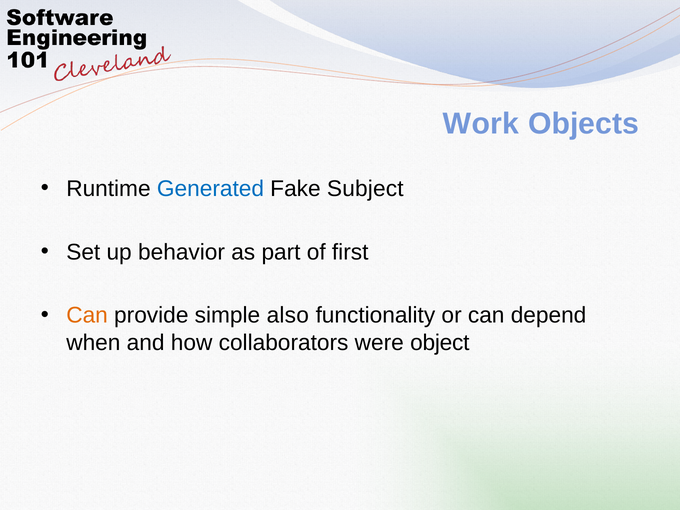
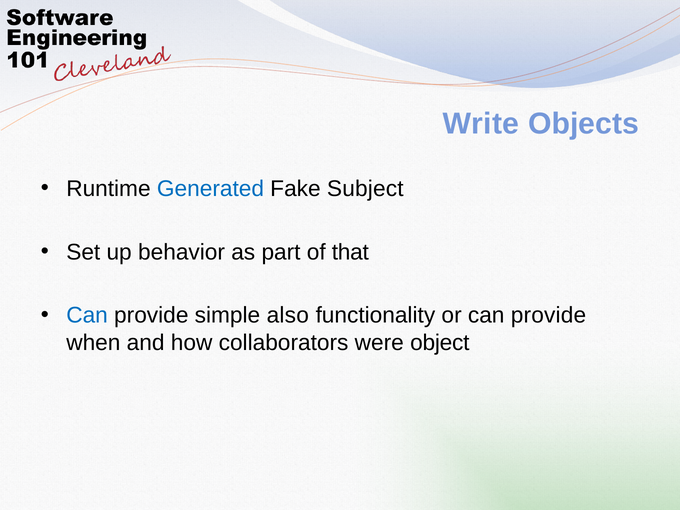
Work: Work -> Write
first: first -> that
Can at (87, 315) colour: orange -> blue
or can depend: depend -> provide
